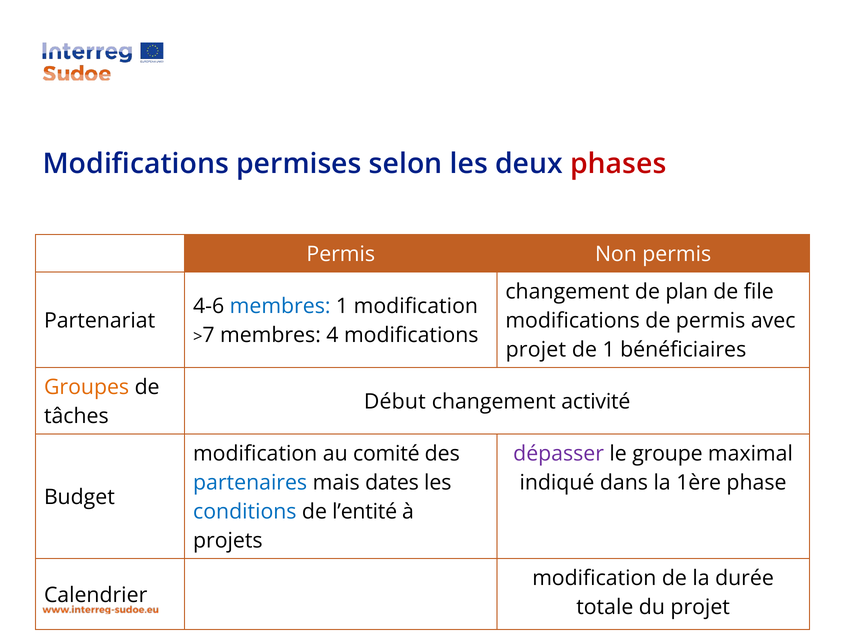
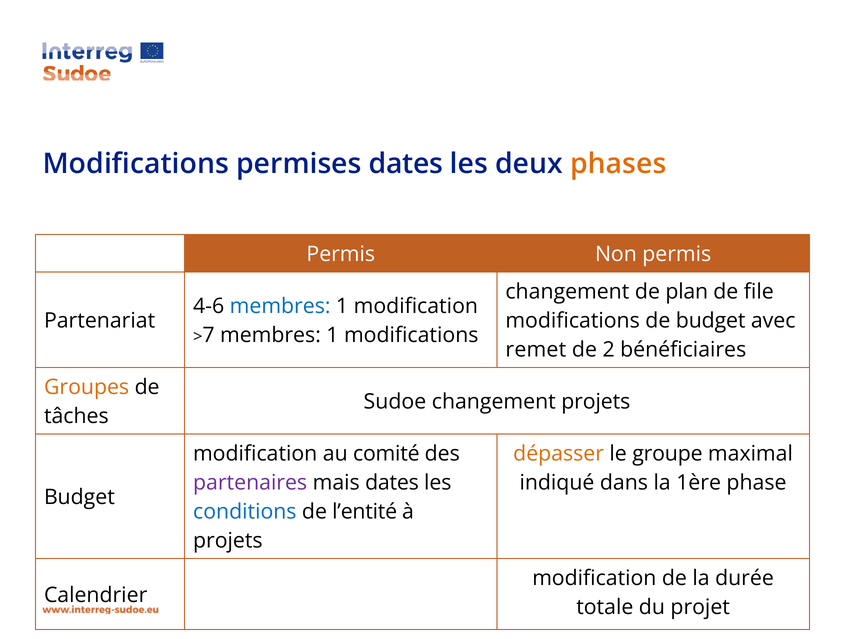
permises selon: selon -> dates
phases colour: red -> orange
de permis: permis -> budget
4 at (332, 335): 4 -> 1
projet at (536, 350): projet -> remet
de 1: 1 -> 2
Début: Début -> Sudoe
changement activité: activité -> projets
dépasser colour: purple -> orange
partenaires colour: blue -> purple
